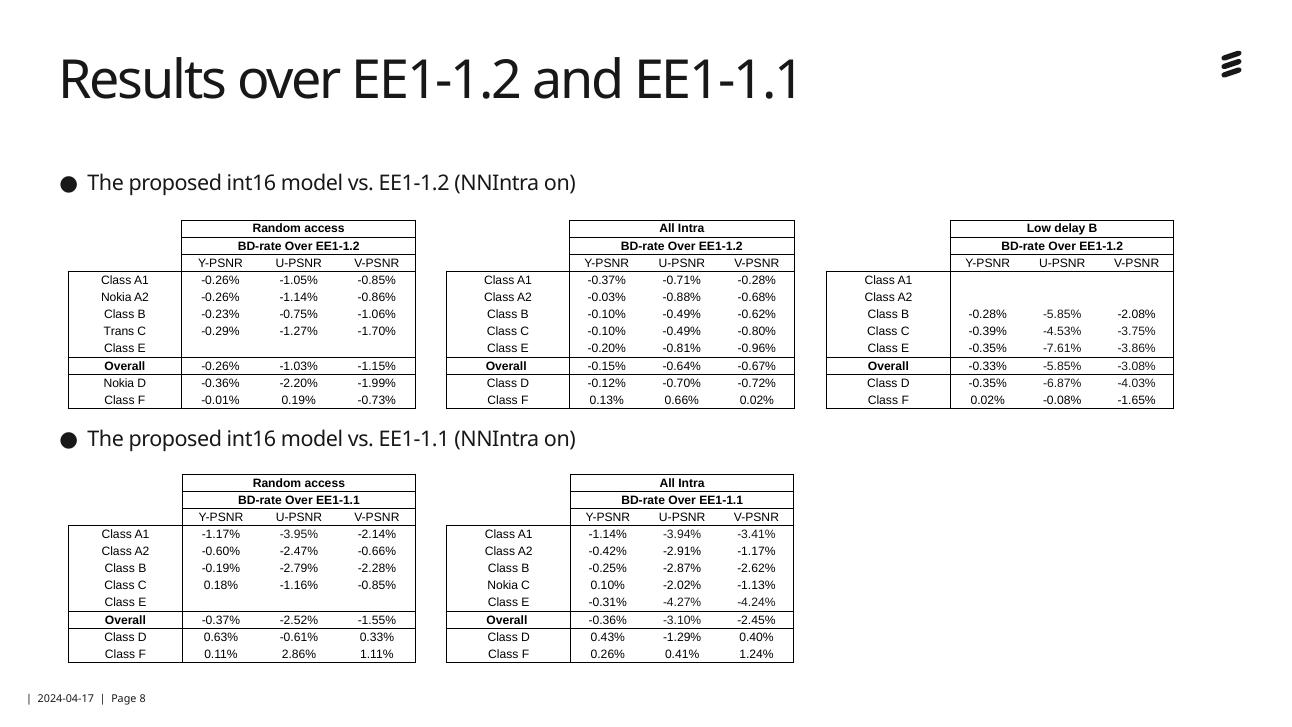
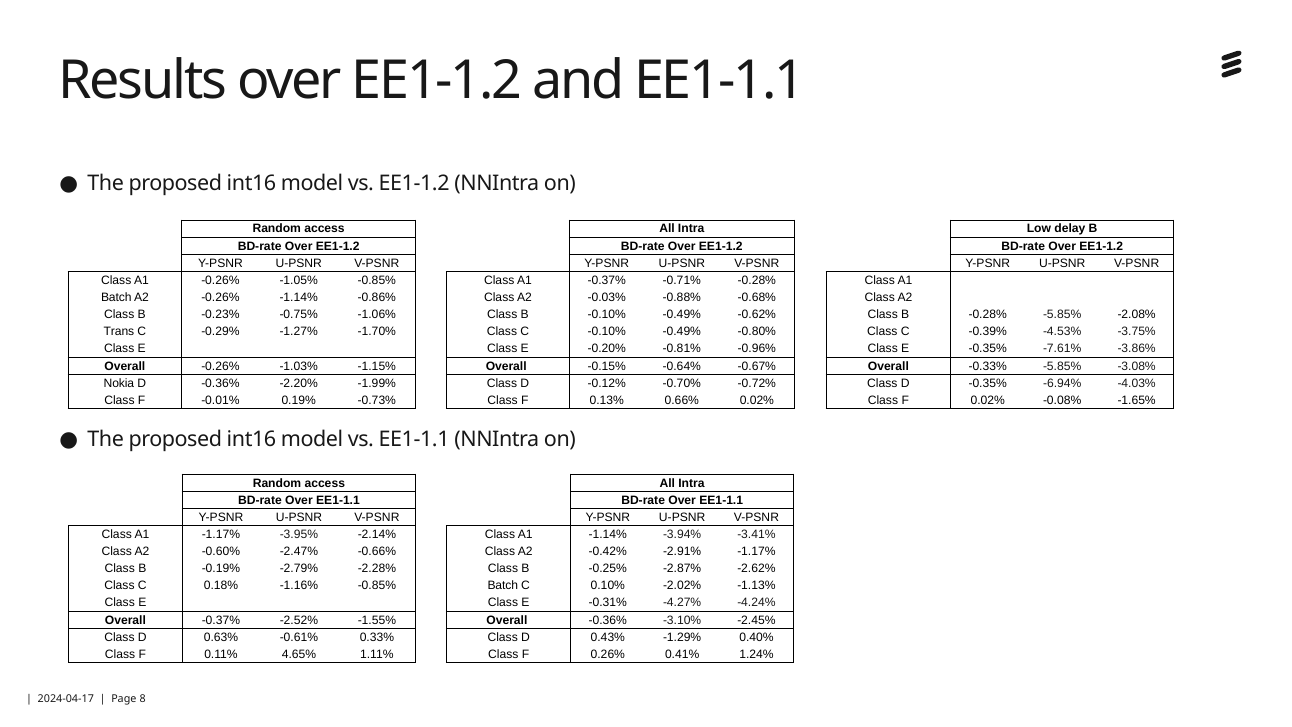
Nokia at (116, 297): Nokia -> Batch
-6.87%: -6.87% -> -6.94%
Nokia at (503, 586): Nokia -> Batch
2.86%: 2.86% -> 4.65%
